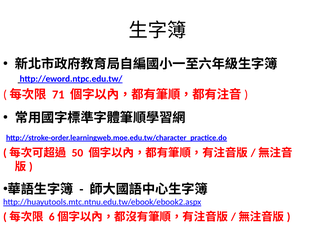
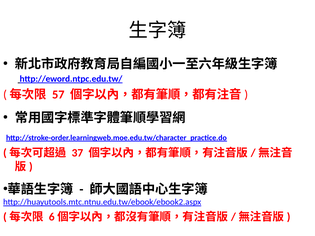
71: 71 -> 57
50: 50 -> 37
